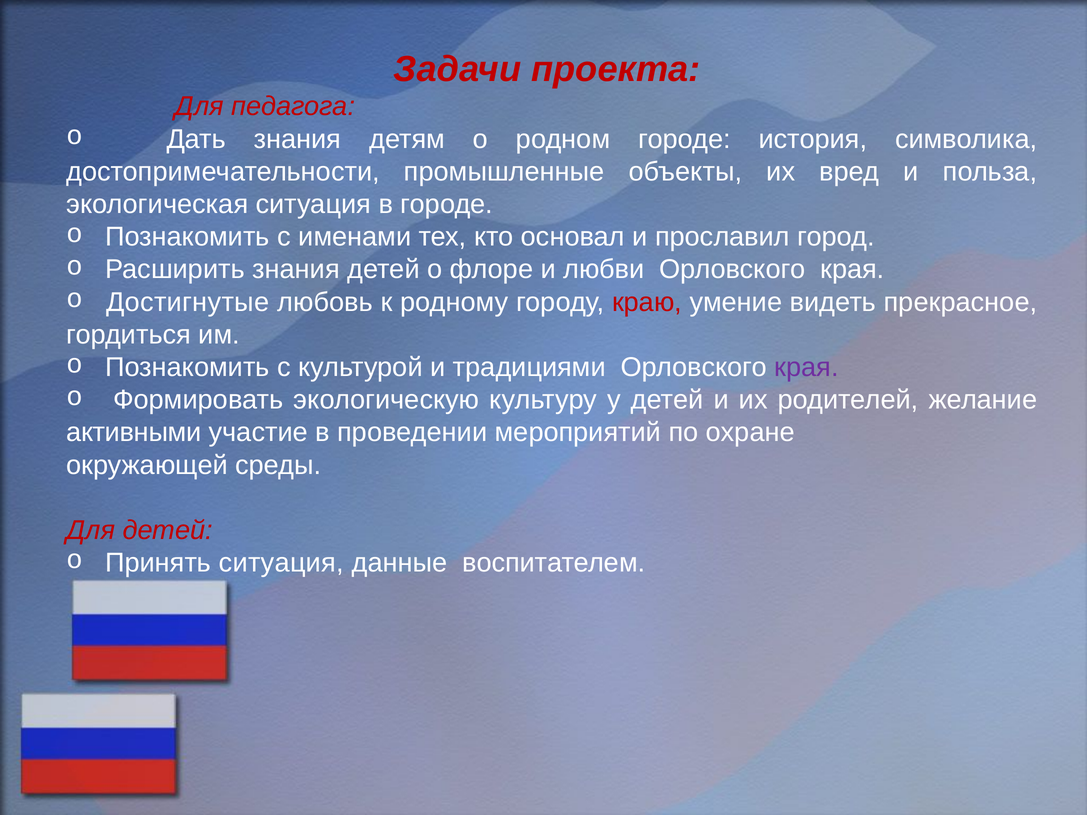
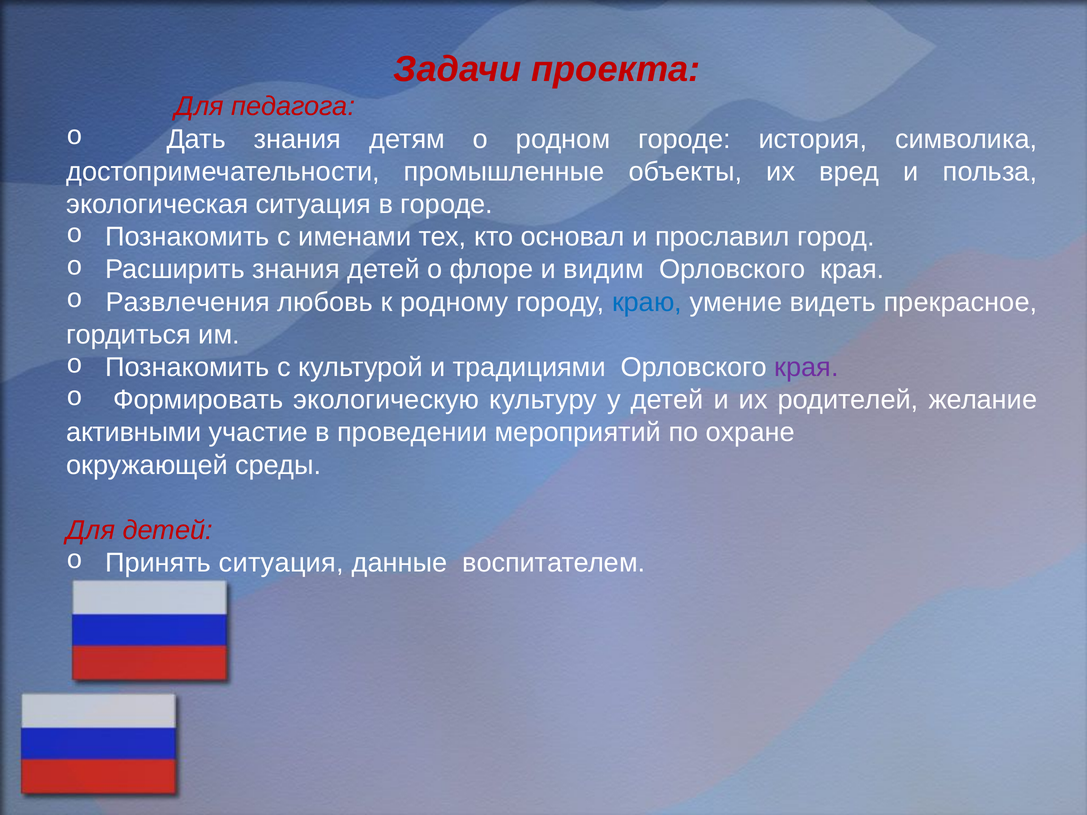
любви: любви -> видим
Достигнутые: Достигнутые -> Развлечения
краю colour: red -> blue
